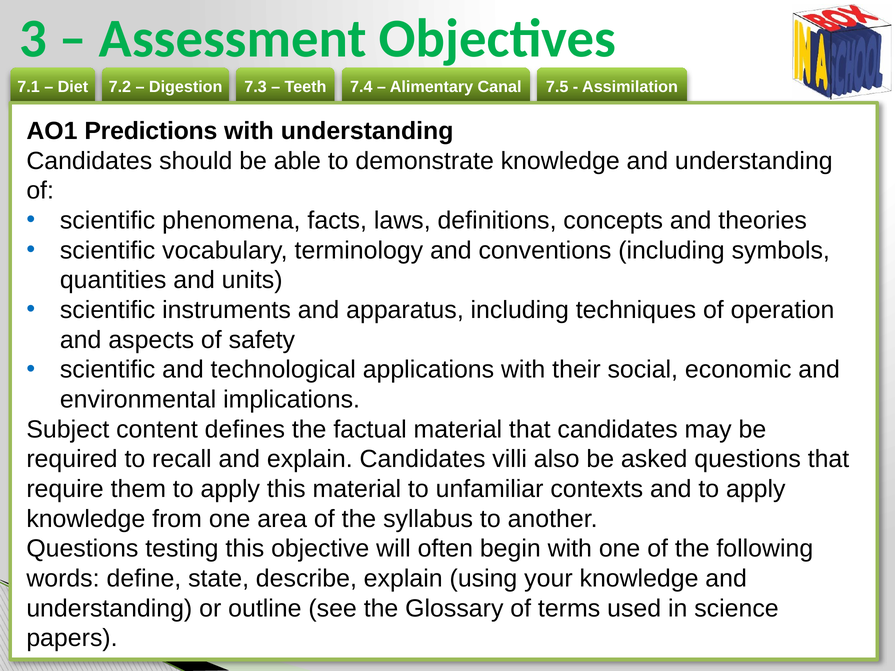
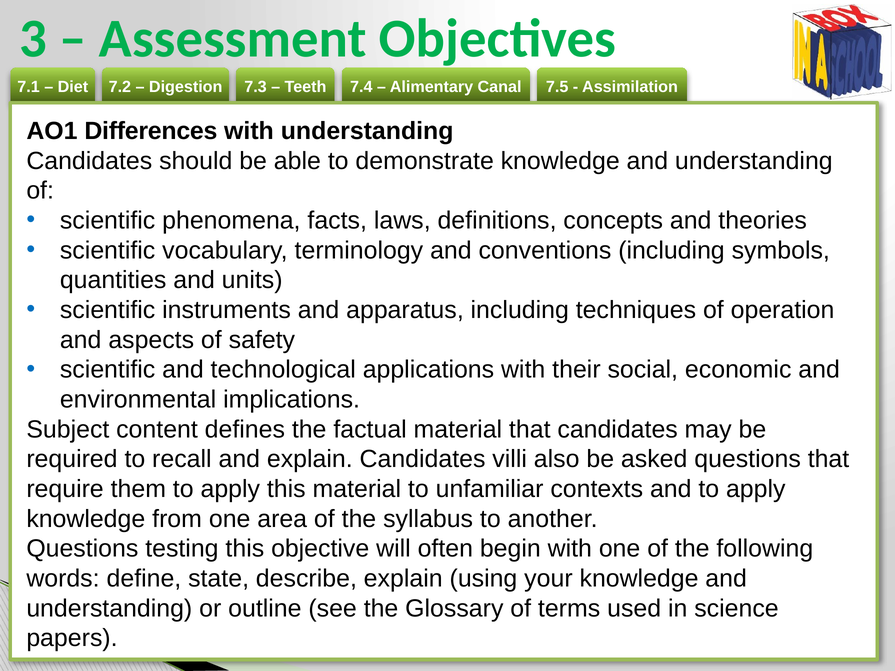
Predictions: Predictions -> Differences
